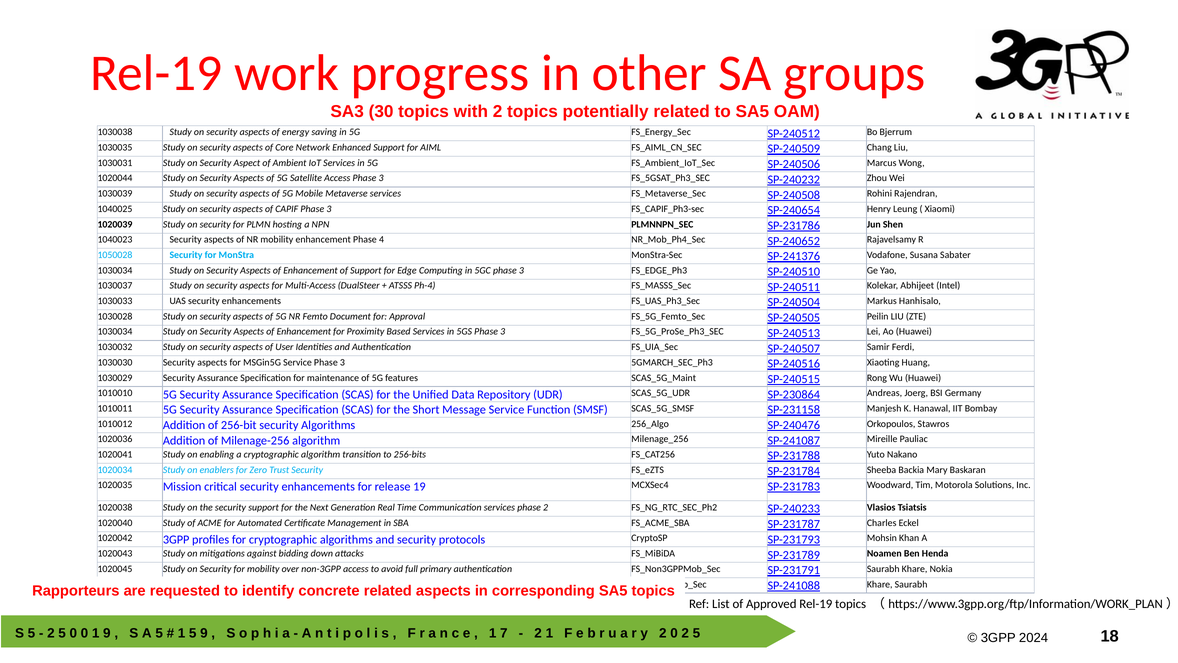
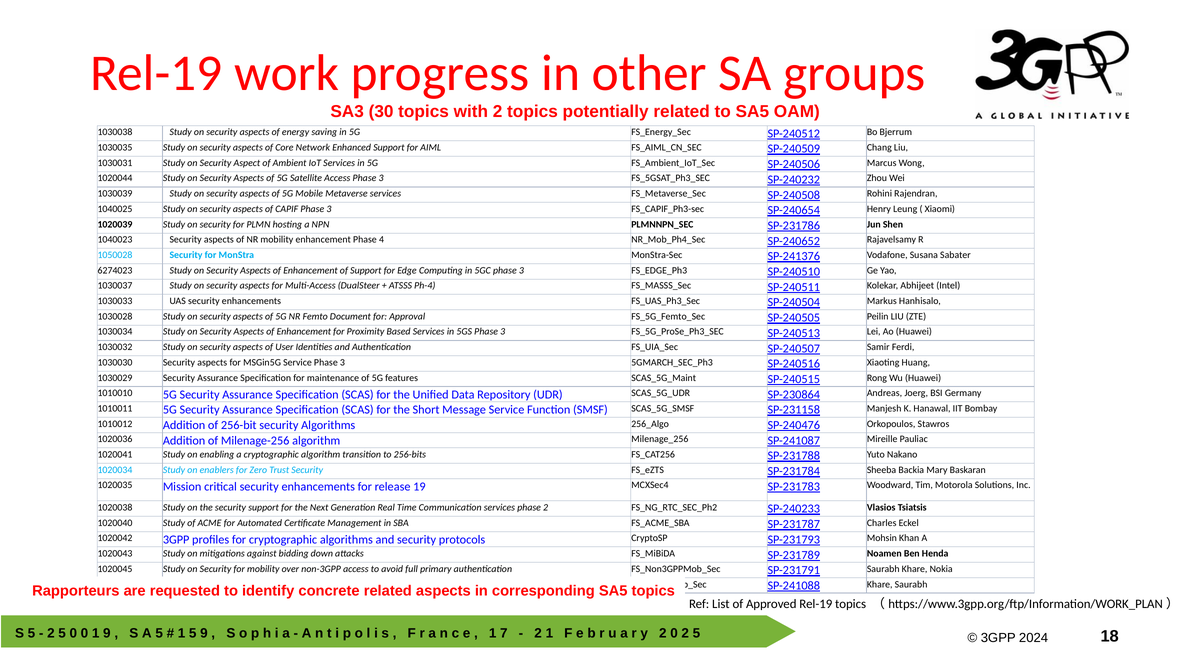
1030034 at (115, 270): 1030034 -> 6274023
